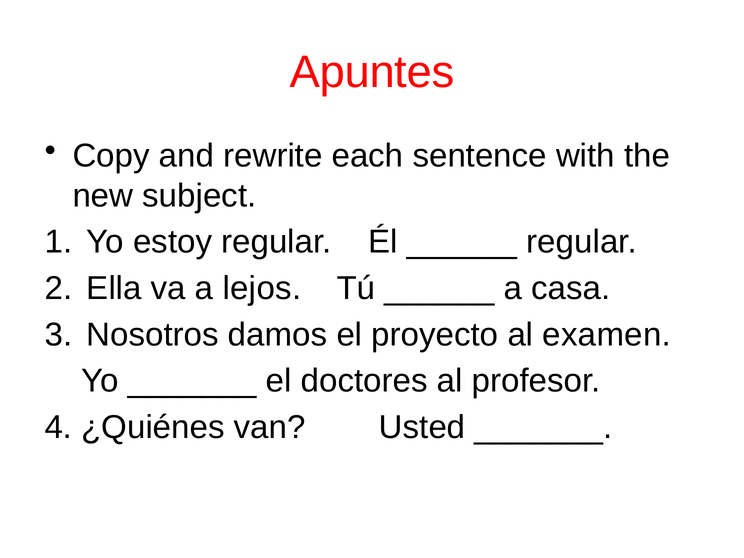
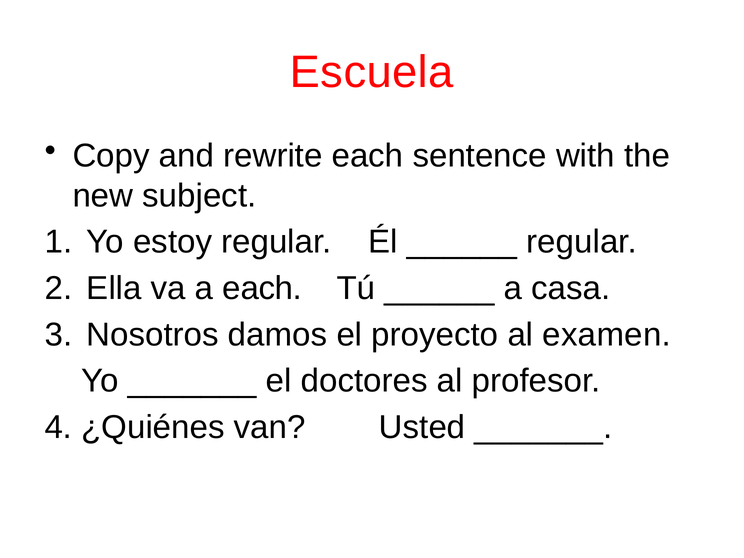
Apuntes: Apuntes -> Escuela
a lejos: lejos -> each
